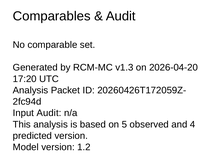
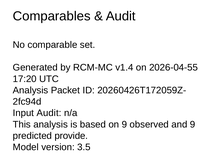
v1.3: v1.3 -> v1.4
2026-04-20: 2026-04-20 -> 2026-04-55
on 5: 5 -> 9
and 4: 4 -> 9
predicted version: version -> provide
1.2: 1.2 -> 3.5
